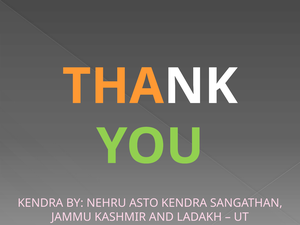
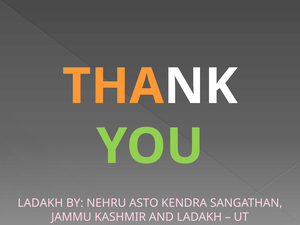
KENDRA at (40, 203): KENDRA -> LADAKH
